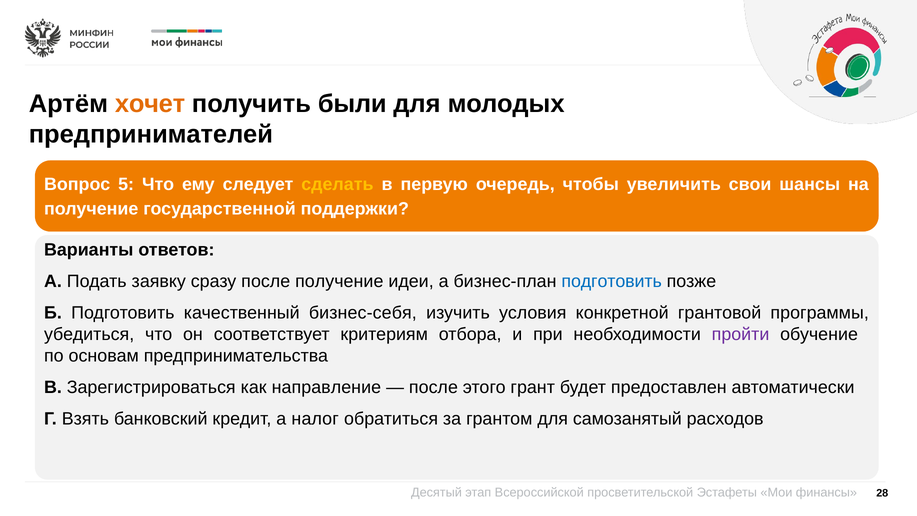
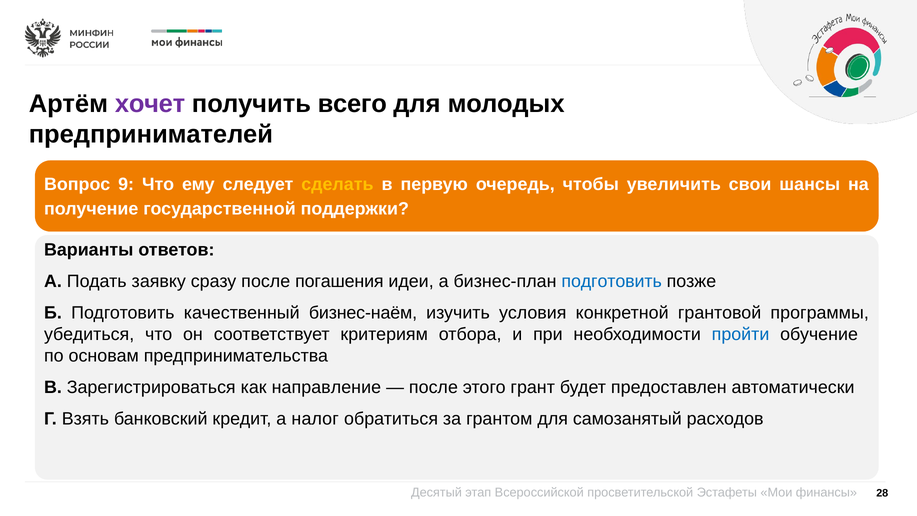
хочет colour: orange -> purple
были: были -> всего
5: 5 -> 9
после получение: получение -> погашения
бизнес-себя: бизнес-себя -> бизнес-наём
пройти colour: purple -> blue
